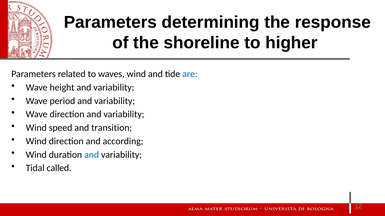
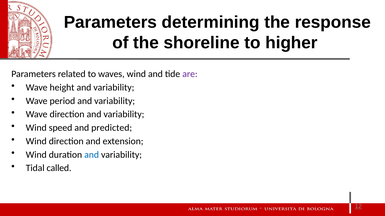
are colour: blue -> purple
transition: transition -> predicted
according: according -> extension
